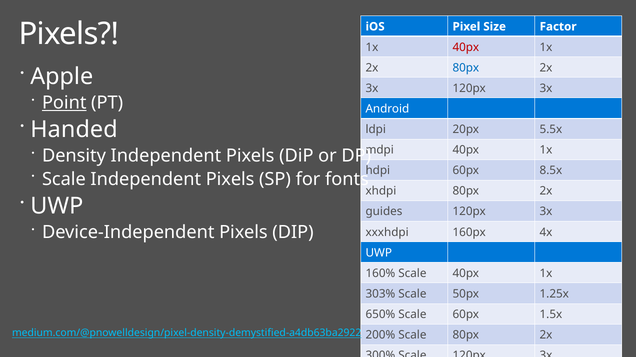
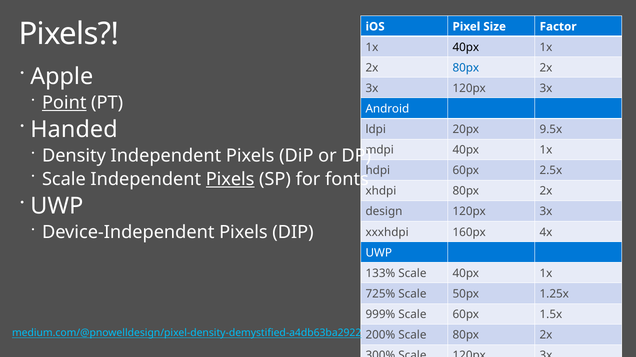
40px at (466, 47) colour: red -> black
5.5x: 5.5x -> 9.5x
8.5x: 8.5x -> 2.5x
Pixels at (230, 179) underline: none -> present
guides: guides -> design
160%: 160% -> 133%
303%: 303% -> 725%
650%: 650% -> 999%
